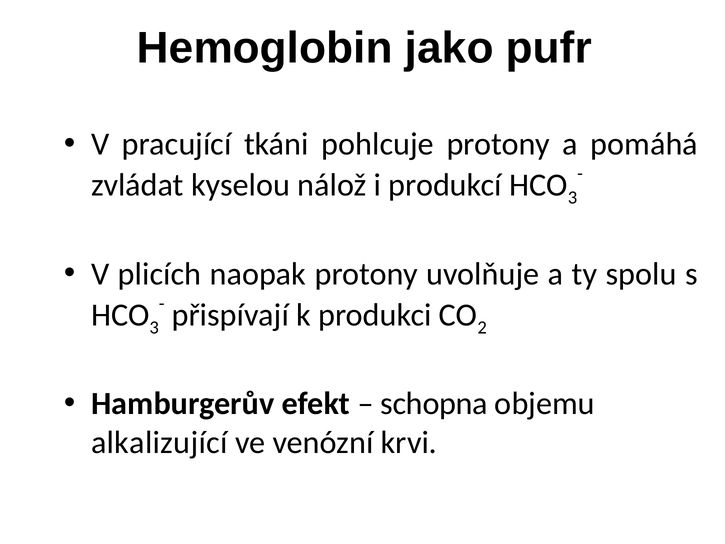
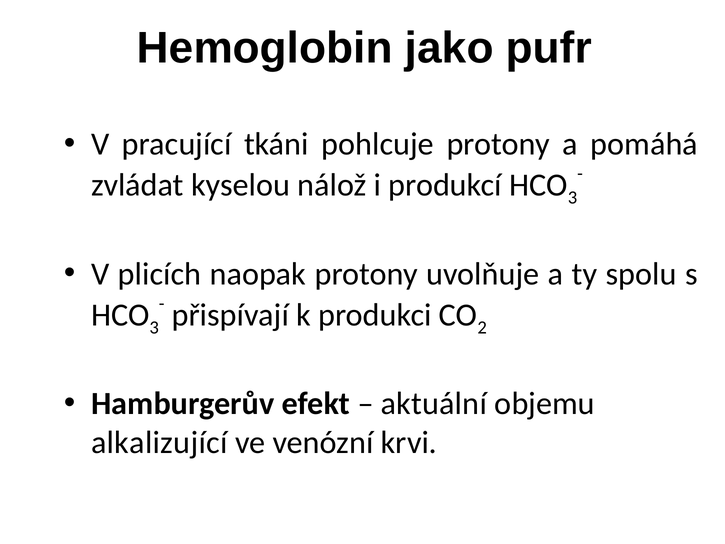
schopna: schopna -> aktuální
